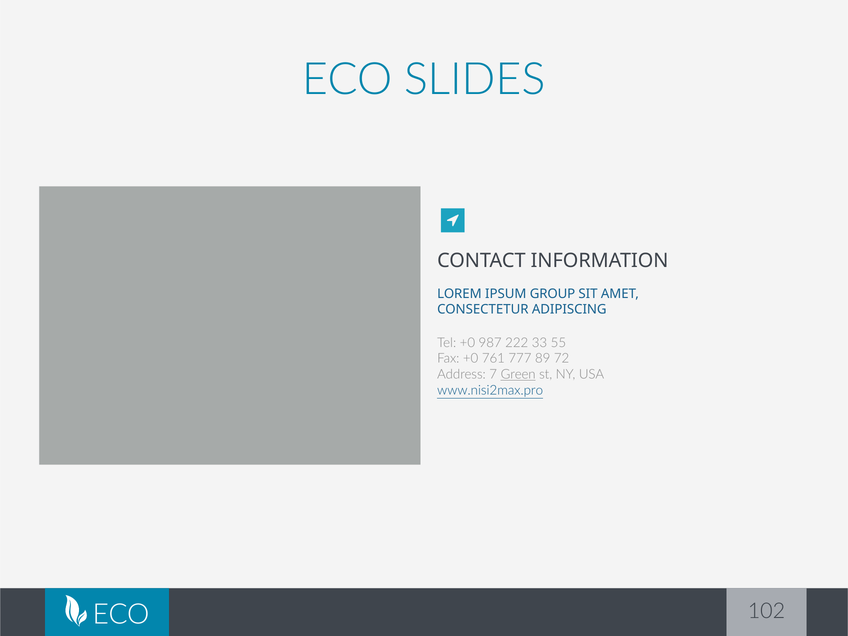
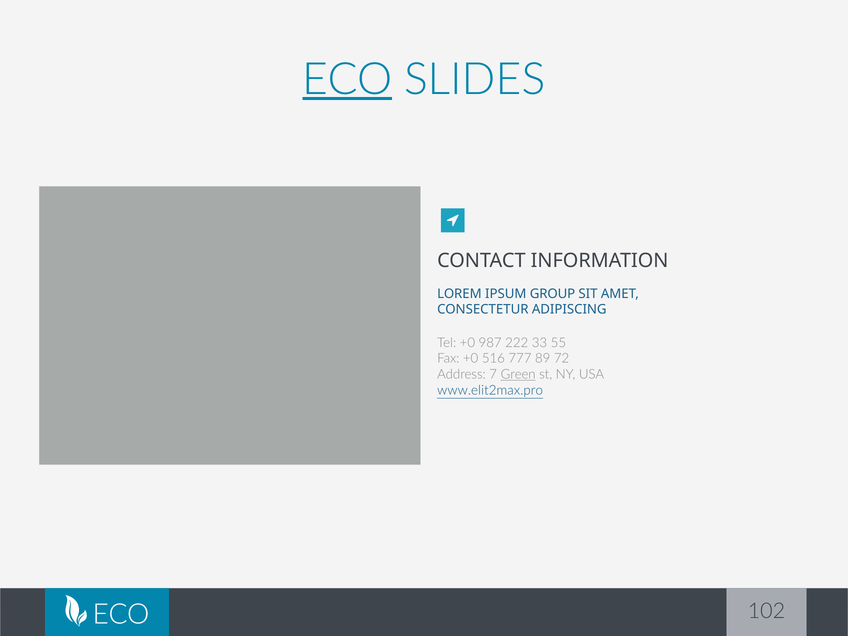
ECO at (347, 79) underline: none -> present
761: 761 -> 516
www.nisi2max.pro: www.nisi2max.pro -> www.elit2max.pro
